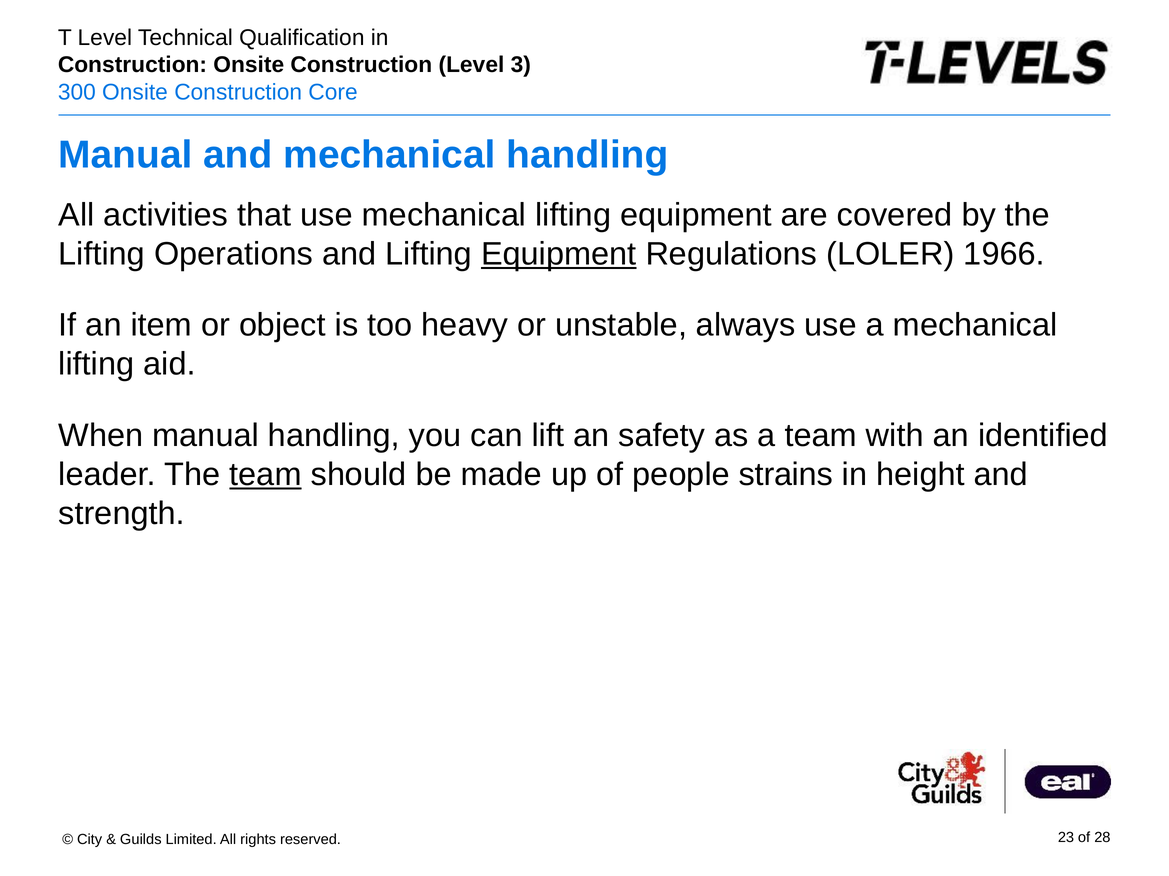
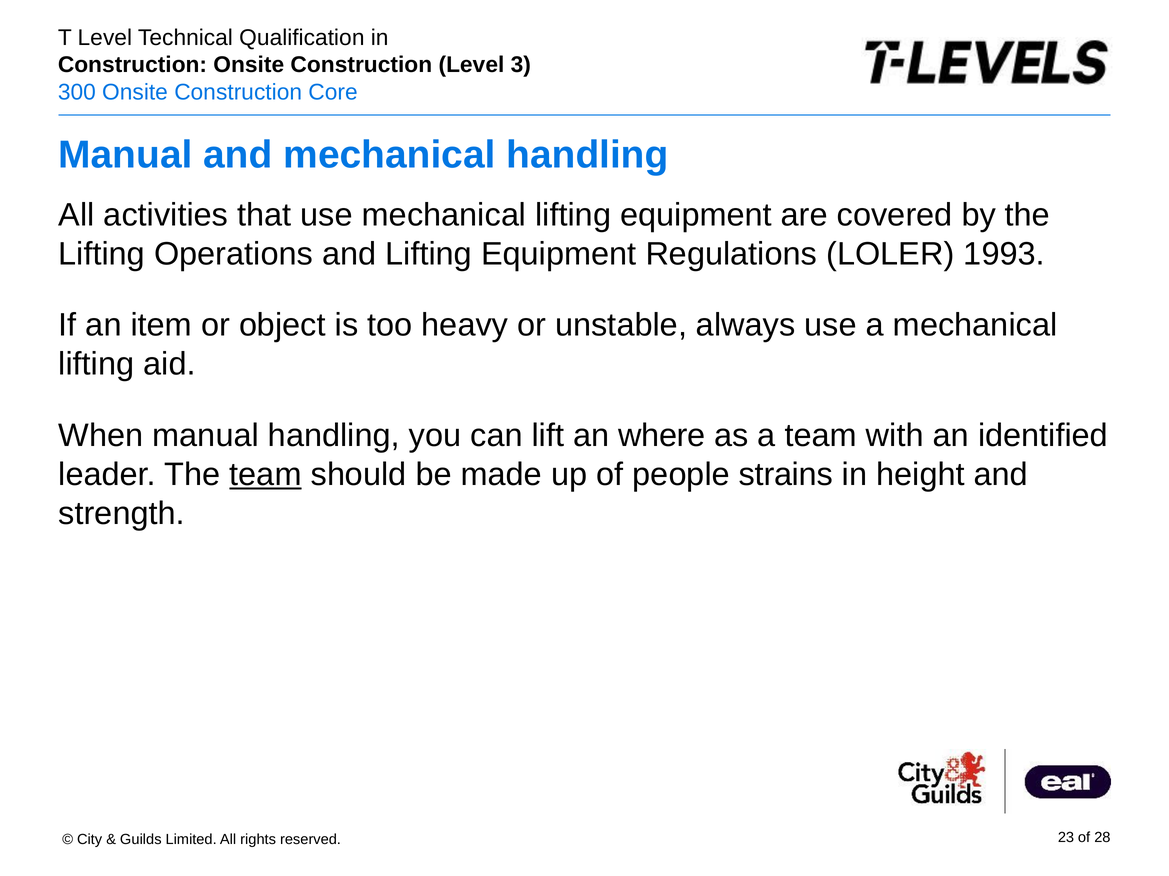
Equipment at (559, 254) underline: present -> none
1966: 1966 -> 1993
safety: safety -> where
